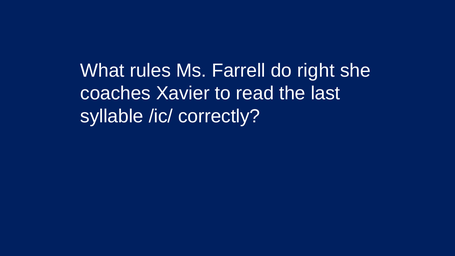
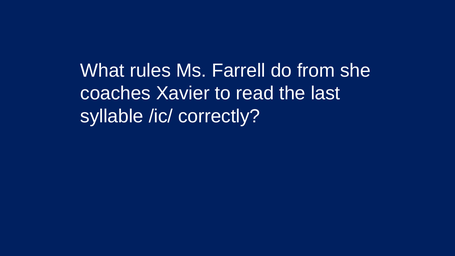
right: right -> from
